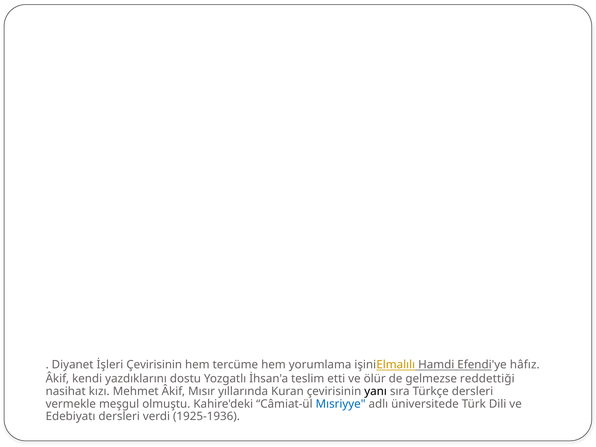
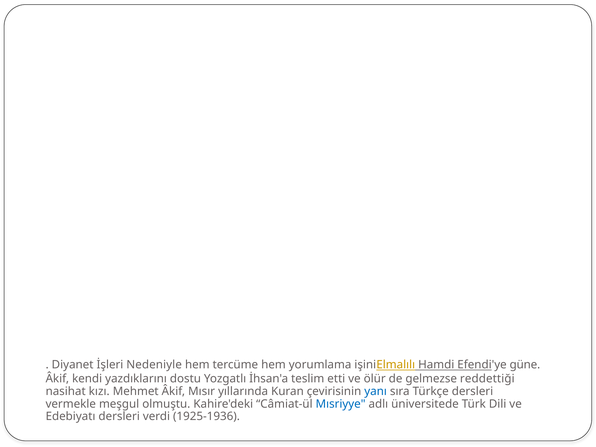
İşleri Çevirisinin: Çevirisinin -> Nedeniyle
hâfız: hâfız -> güne
yanı colour: black -> blue
